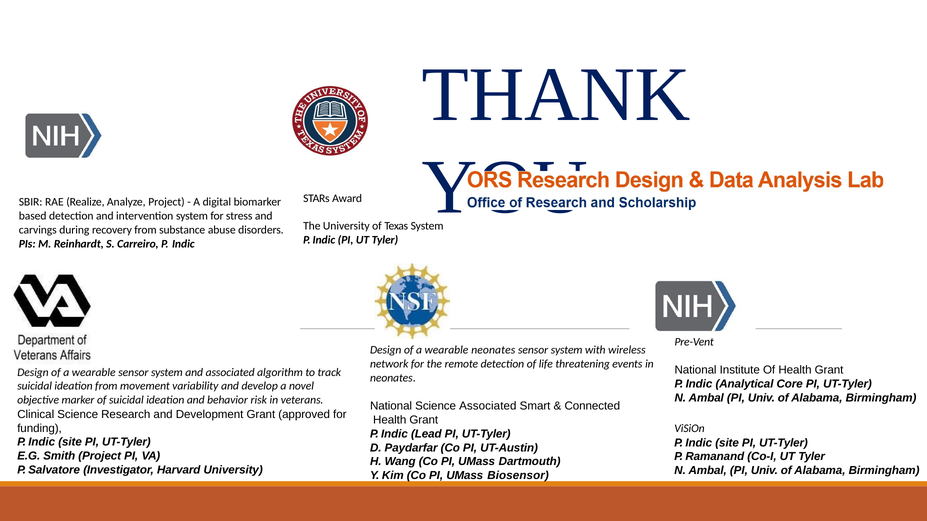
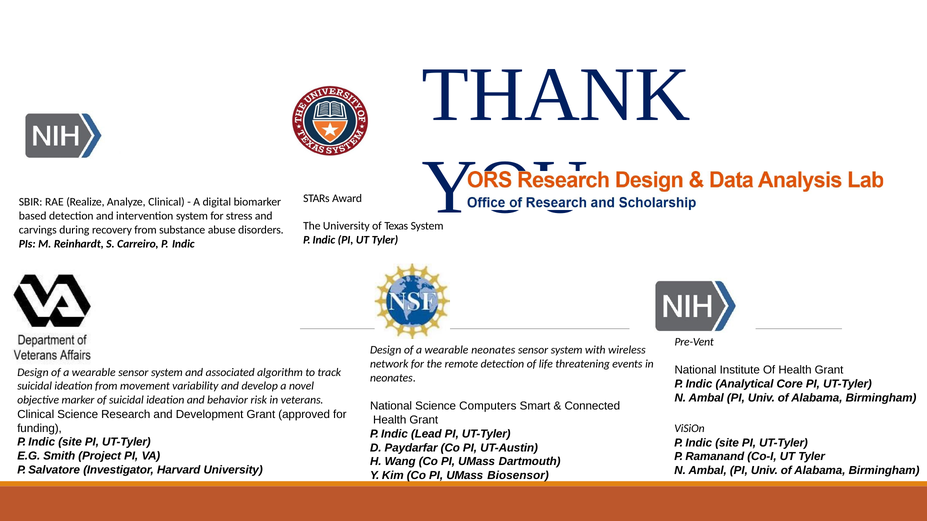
Analyze Project: Project -> Clinical
Science Associated: Associated -> Computers
